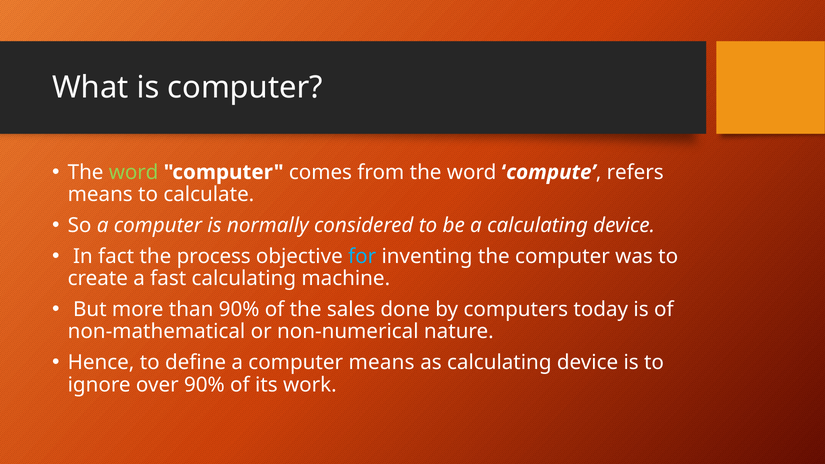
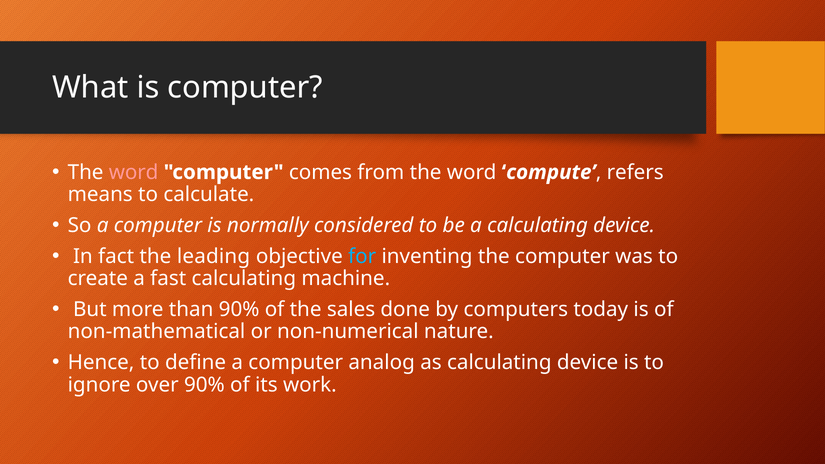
word at (134, 172) colour: light green -> pink
process: process -> leading
computer means: means -> analog
